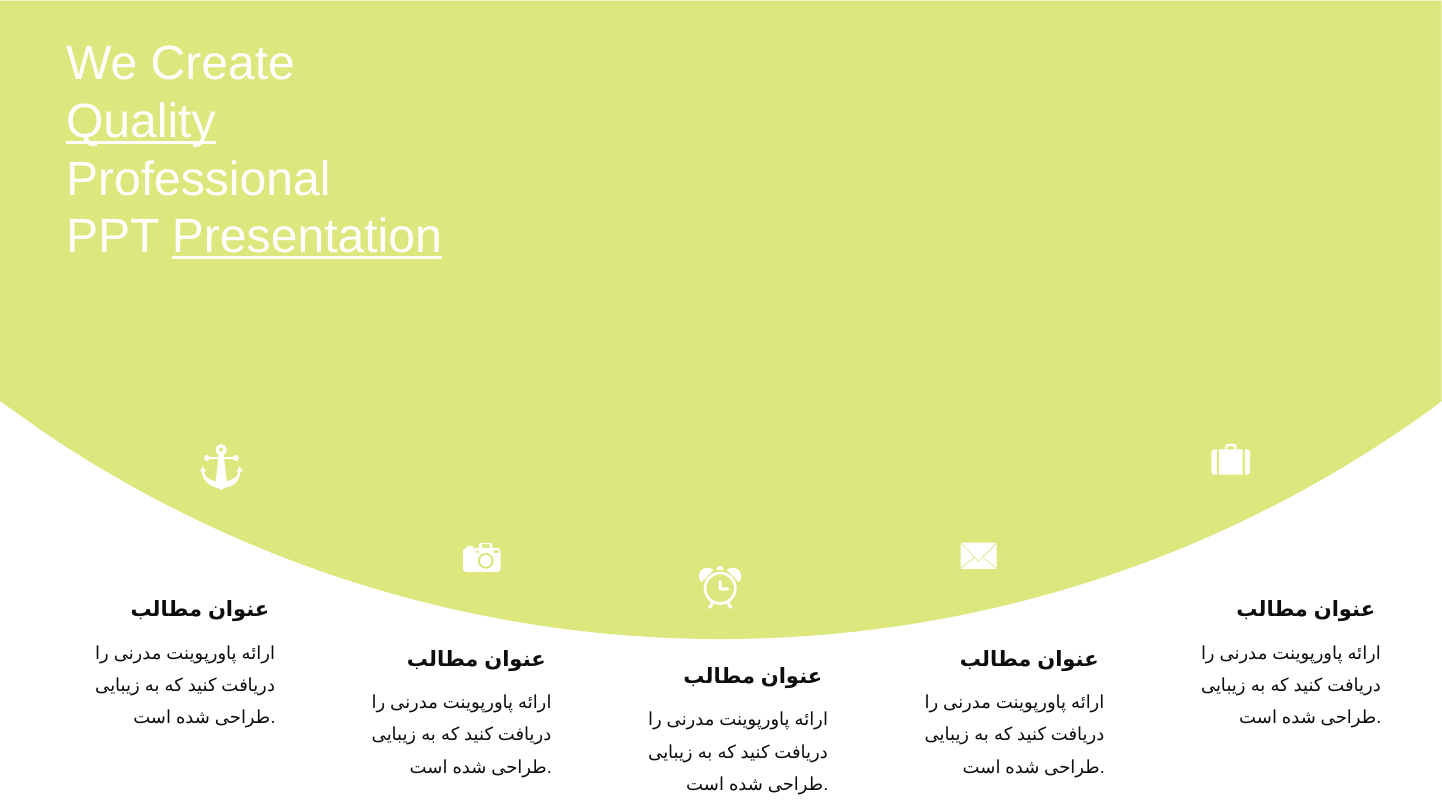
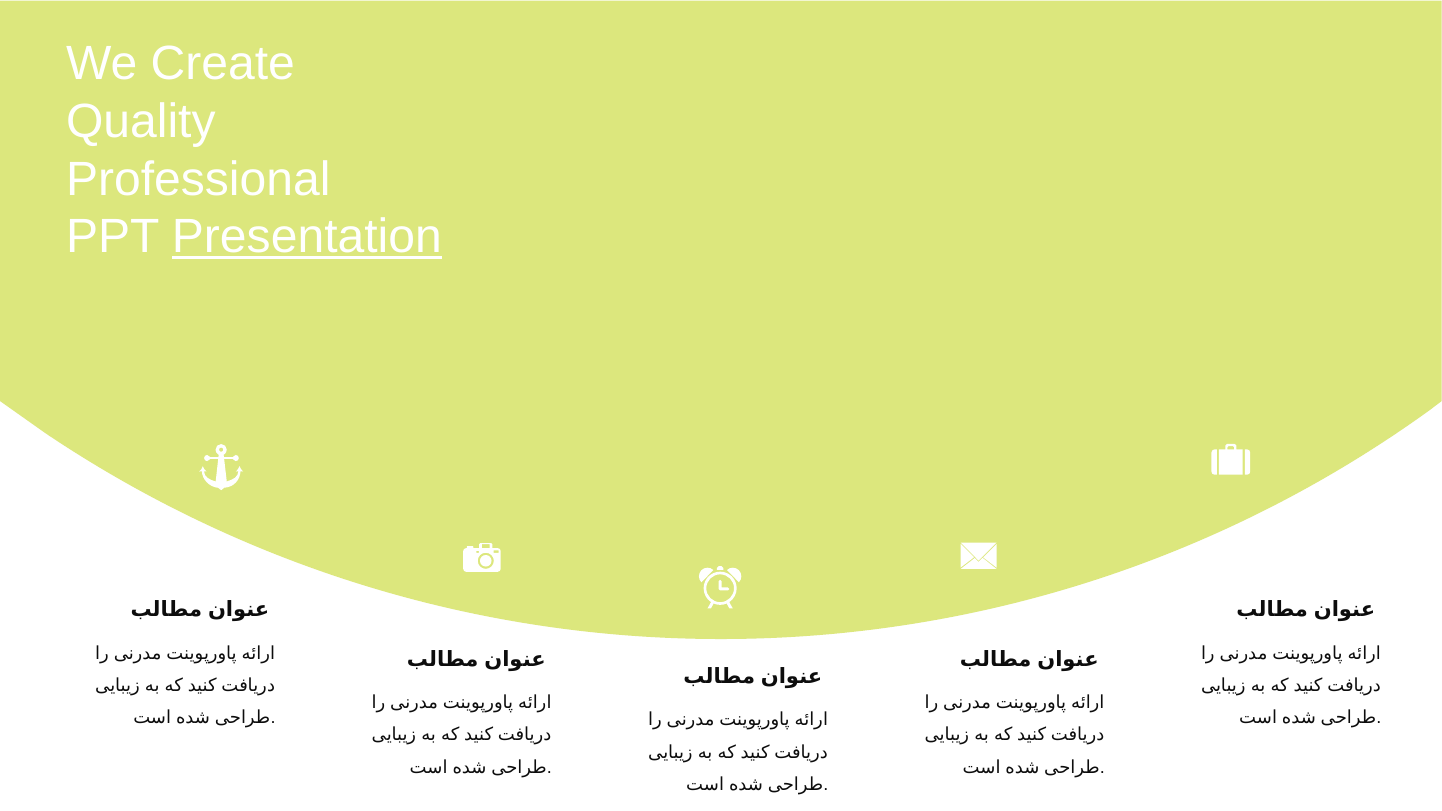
Quality underline: present -> none
